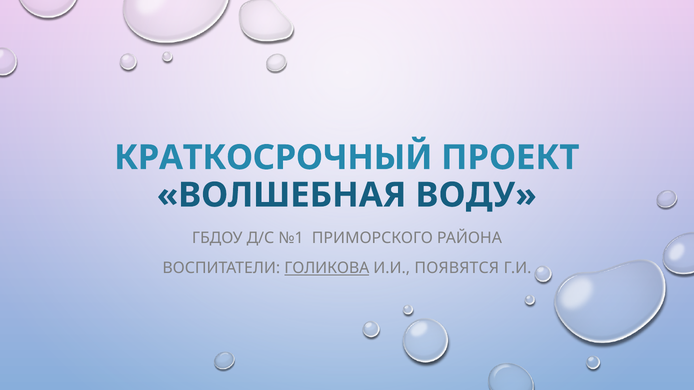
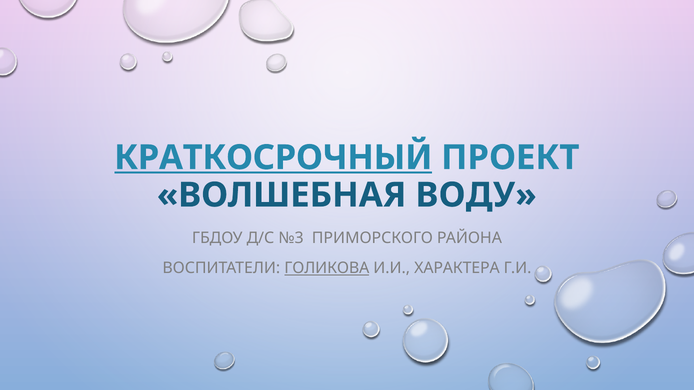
КРАТКОСРОЧНЫЙ underline: none -> present
№1: №1 -> №3
ПОЯВЯТСЯ: ПОЯВЯТСЯ -> ХАРАКТЕРА
